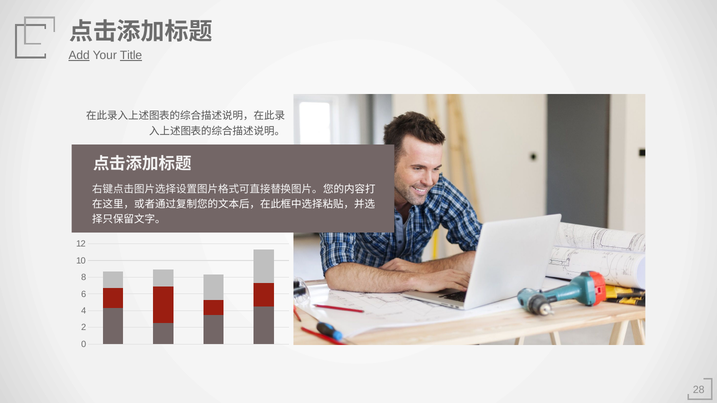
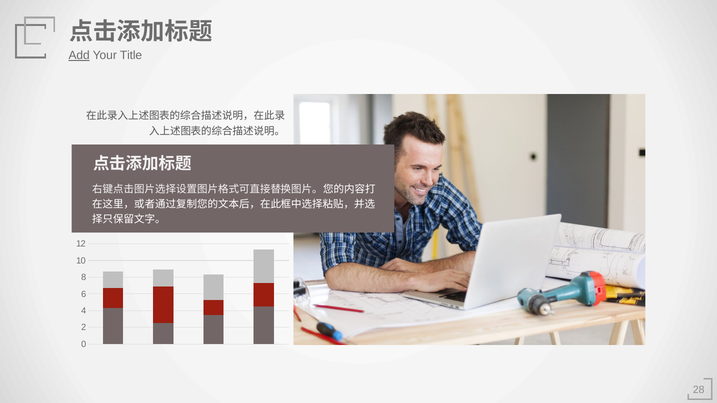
Title underline: present -> none
